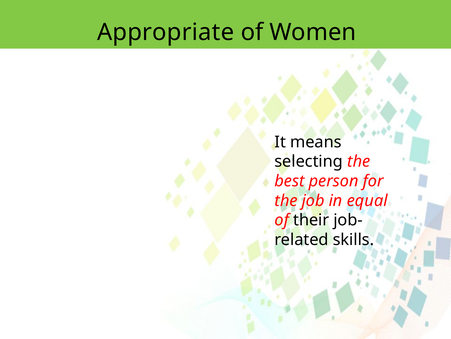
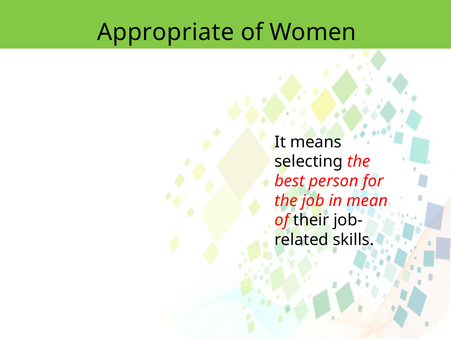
equal: equal -> mean
